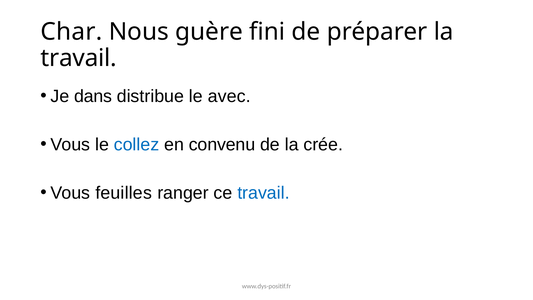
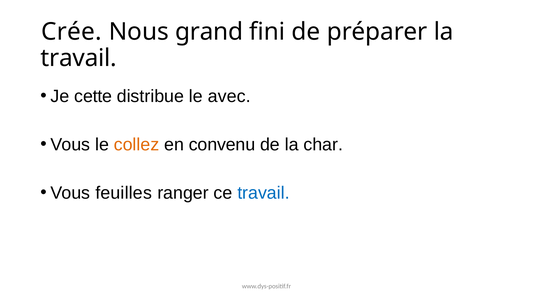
Char: Char -> Crée
guère: guère -> grand
dans: dans -> cette
collez colour: blue -> orange
crée: crée -> char
